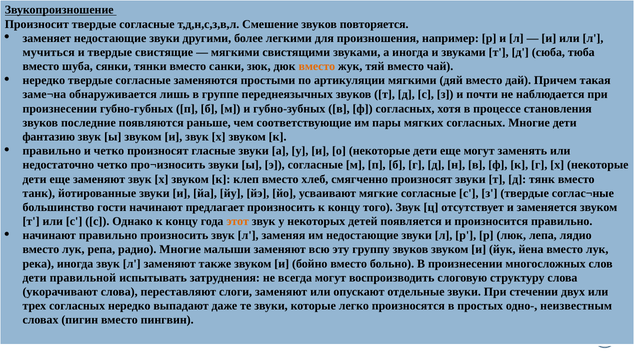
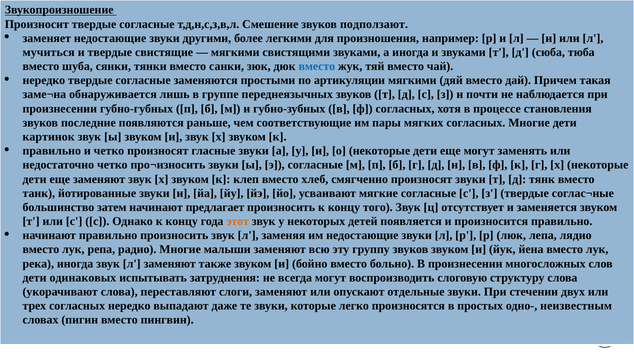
повторяется: повторяется -> подползают
вместо at (317, 66) colour: orange -> blue
фантазию: фантазию -> картинок
гости: гости -> затем
правильной: правильной -> одинаковых
